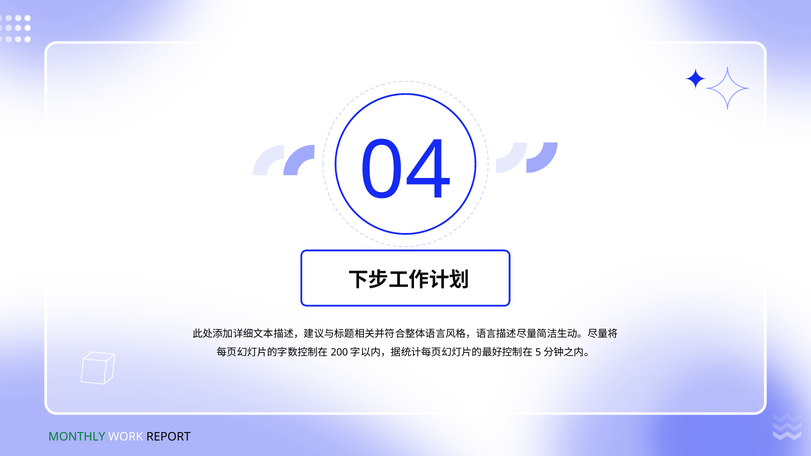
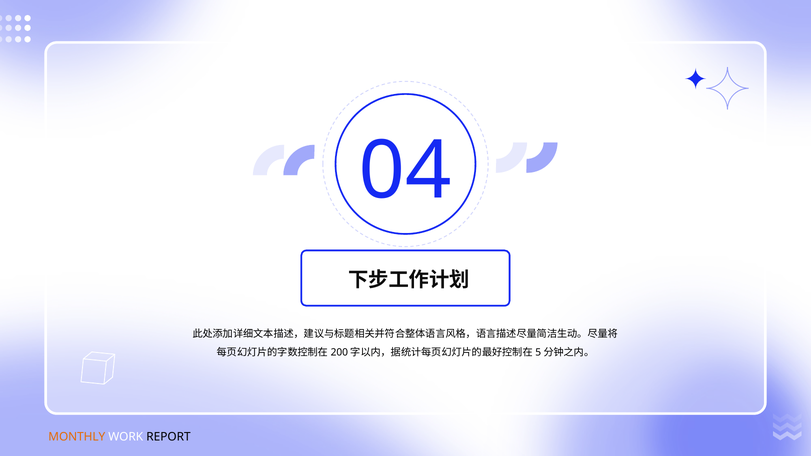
MONTHLY colour: green -> orange
